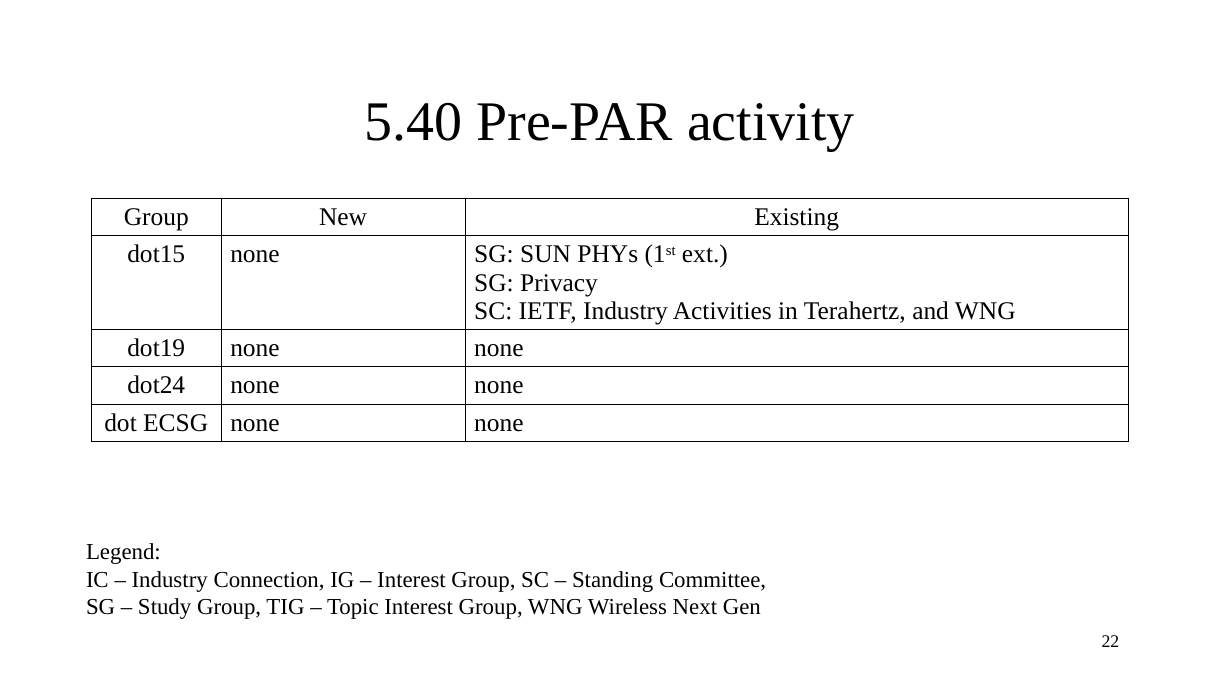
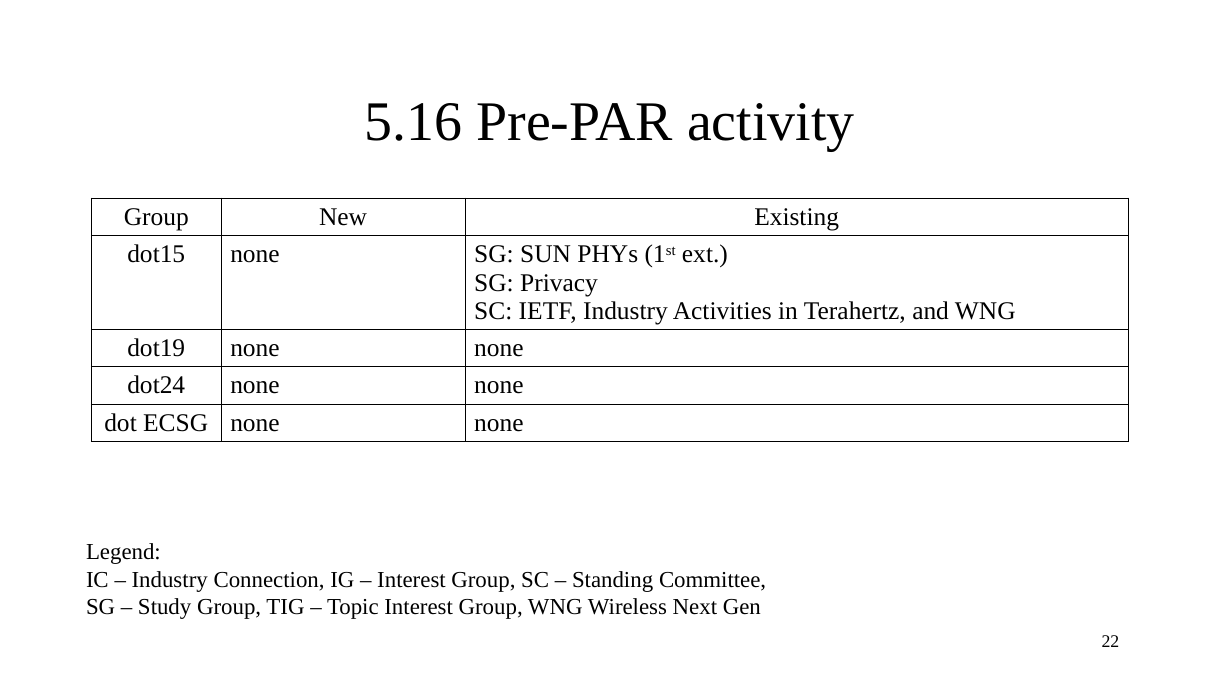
5.40: 5.40 -> 5.16
